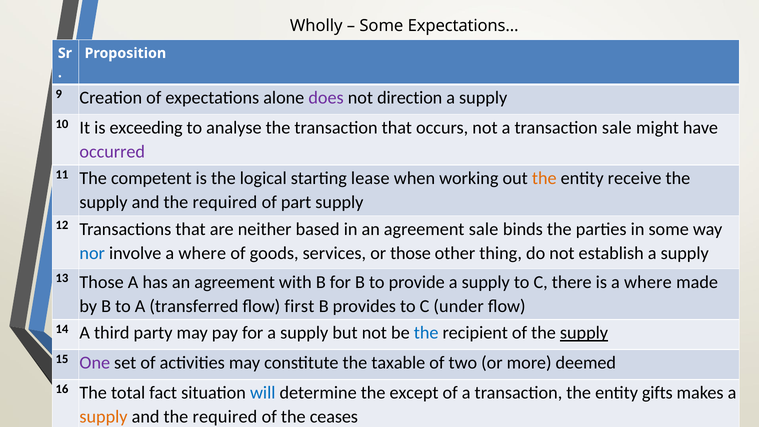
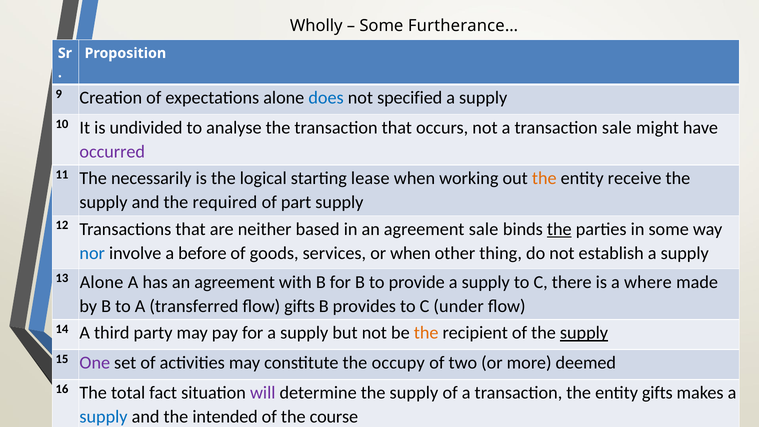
Expectations…: Expectations… -> Furtherance…
does colour: purple -> blue
direction: direction -> specified
exceeding: exceeding -> undivided
competent: competent -> necessarily
the at (559, 229) underline: none -> present
involve a where: where -> before
or those: those -> when
13 Those: Those -> Alone
flow first: first -> gifts
the at (426, 333) colour: blue -> orange
taxable: taxable -> occupy
will colour: blue -> purple
determine the except: except -> supply
supply at (104, 417) colour: orange -> blue
required at (225, 417): required -> intended
ceases: ceases -> course
